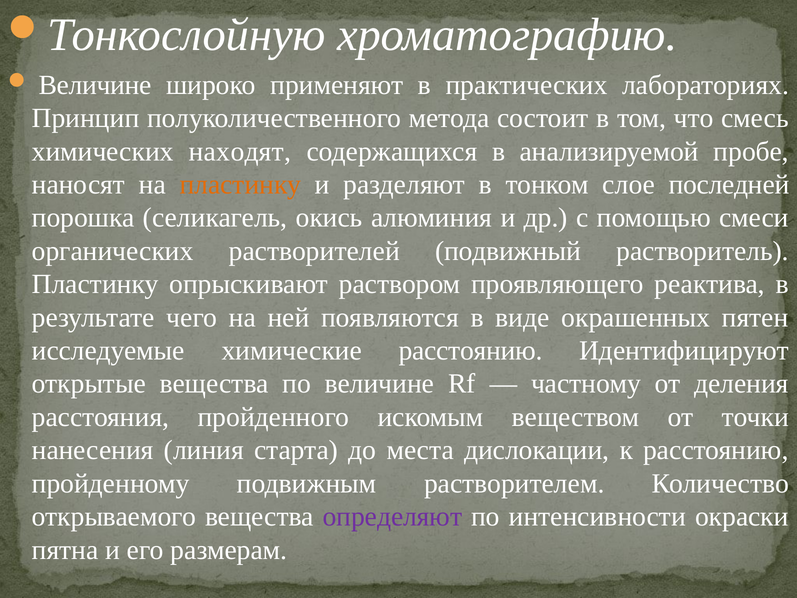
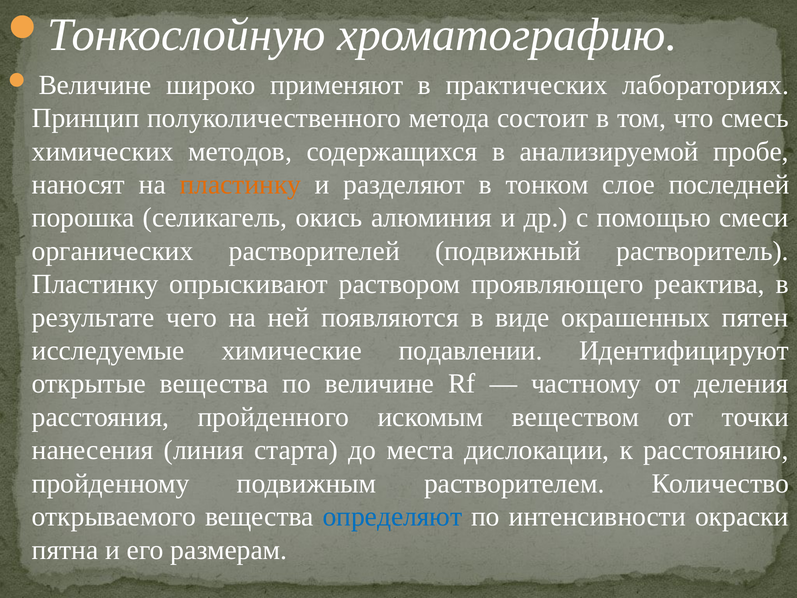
находят: находят -> методов
химические расстоянию: расстоянию -> подавлении
определяют colour: purple -> blue
